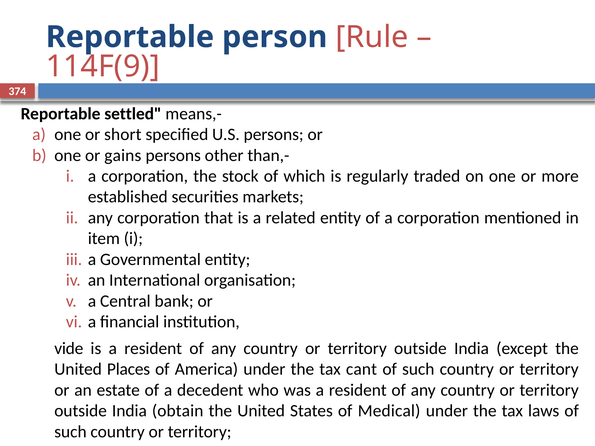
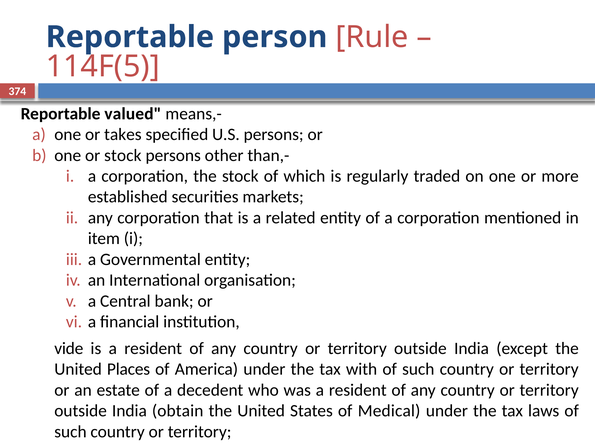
114F(9: 114F(9 -> 114F(5
settled: settled -> valued
short: short -> takes
or gains: gains -> stock
cant: cant -> with
